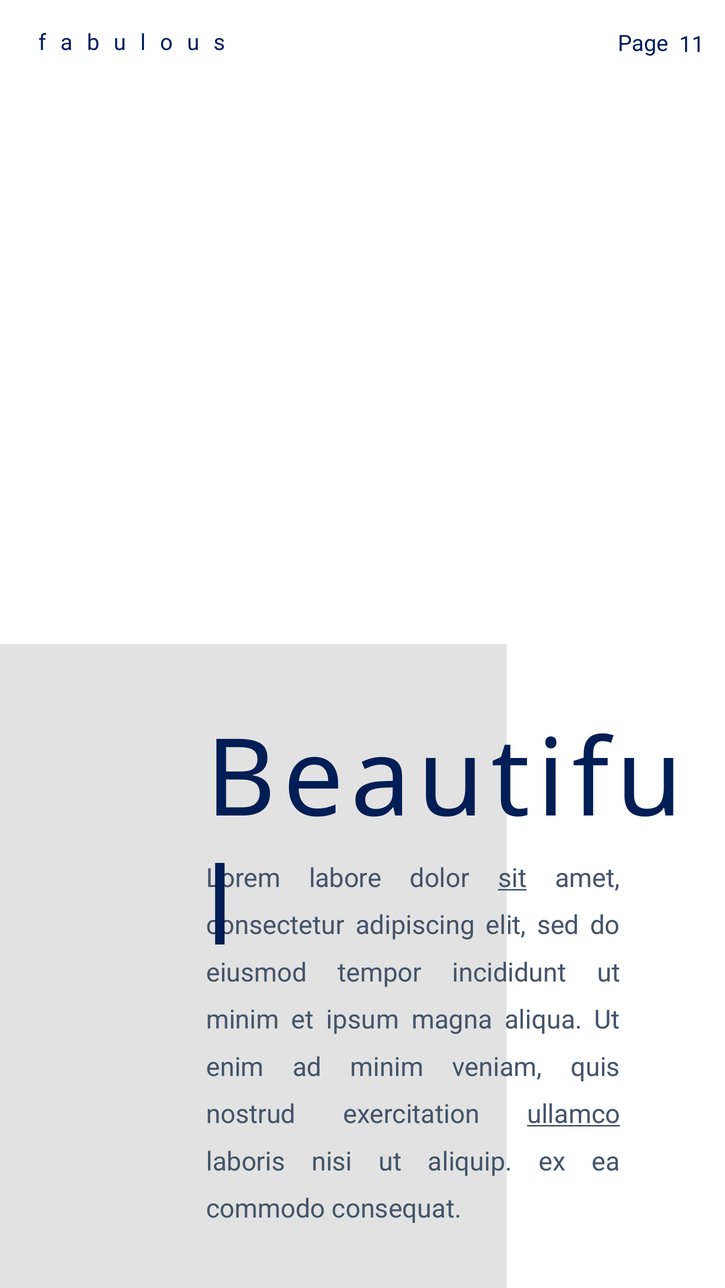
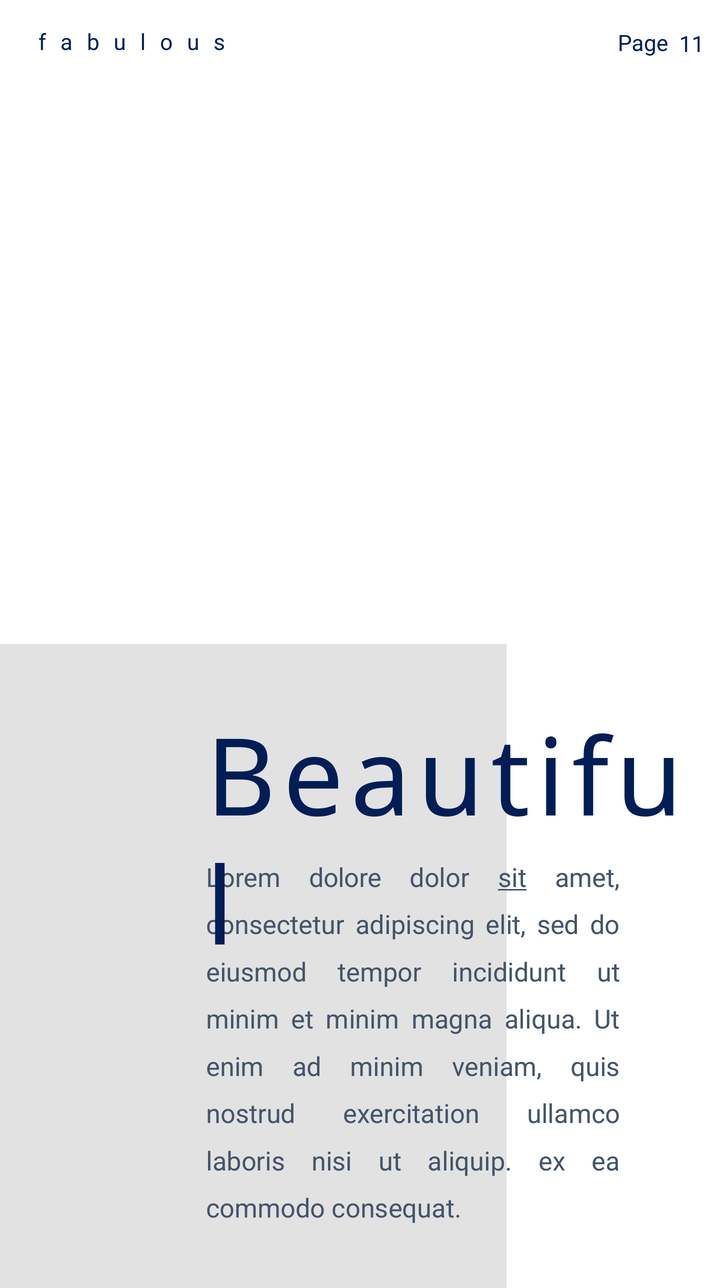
labore: labore -> dolore
et ipsum: ipsum -> minim
ullamco underline: present -> none
